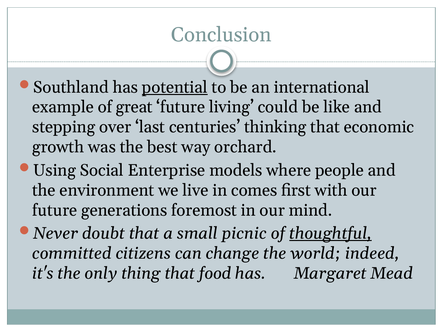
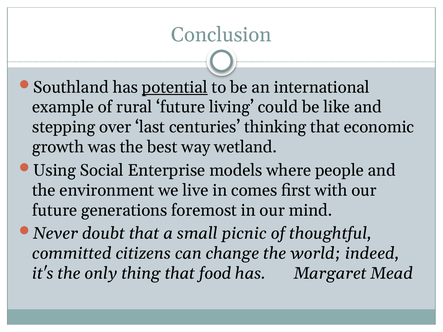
great: great -> rural
orchard: orchard -> wetland
thoughtful underline: present -> none
